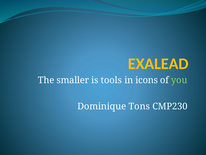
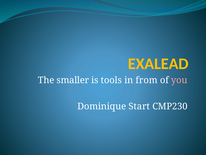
icons: icons -> from
you colour: light green -> pink
Tons: Tons -> Start
